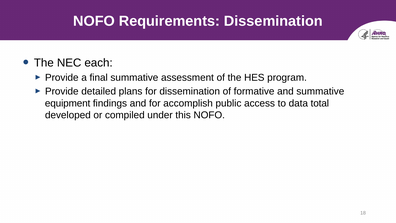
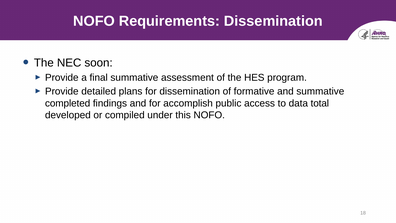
each: each -> soon
equipment: equipment -> completed
